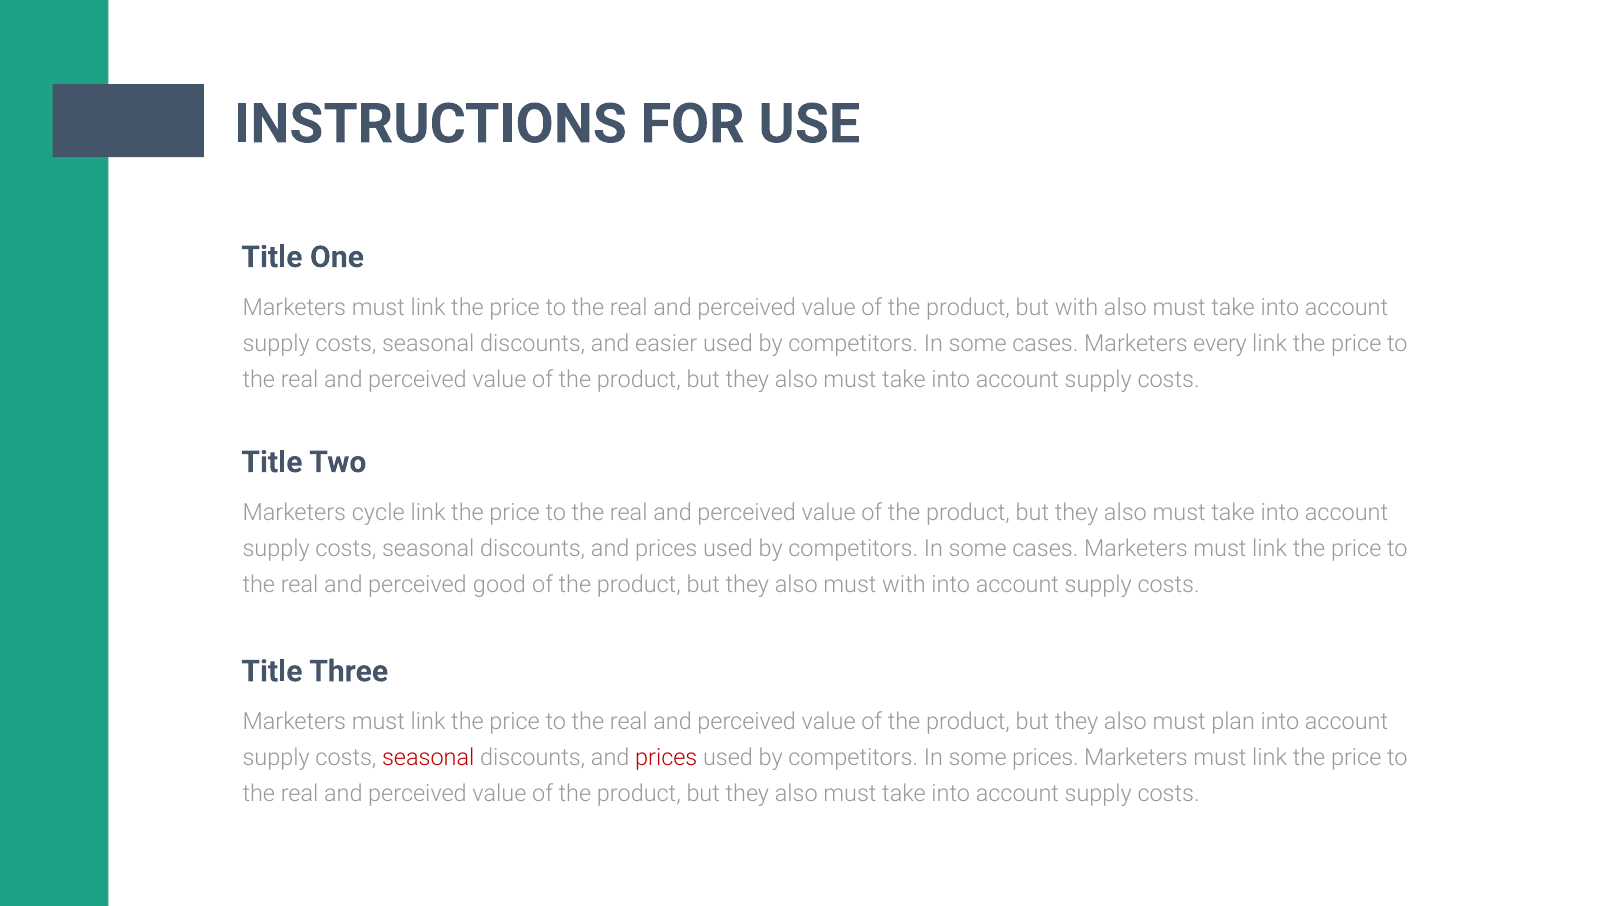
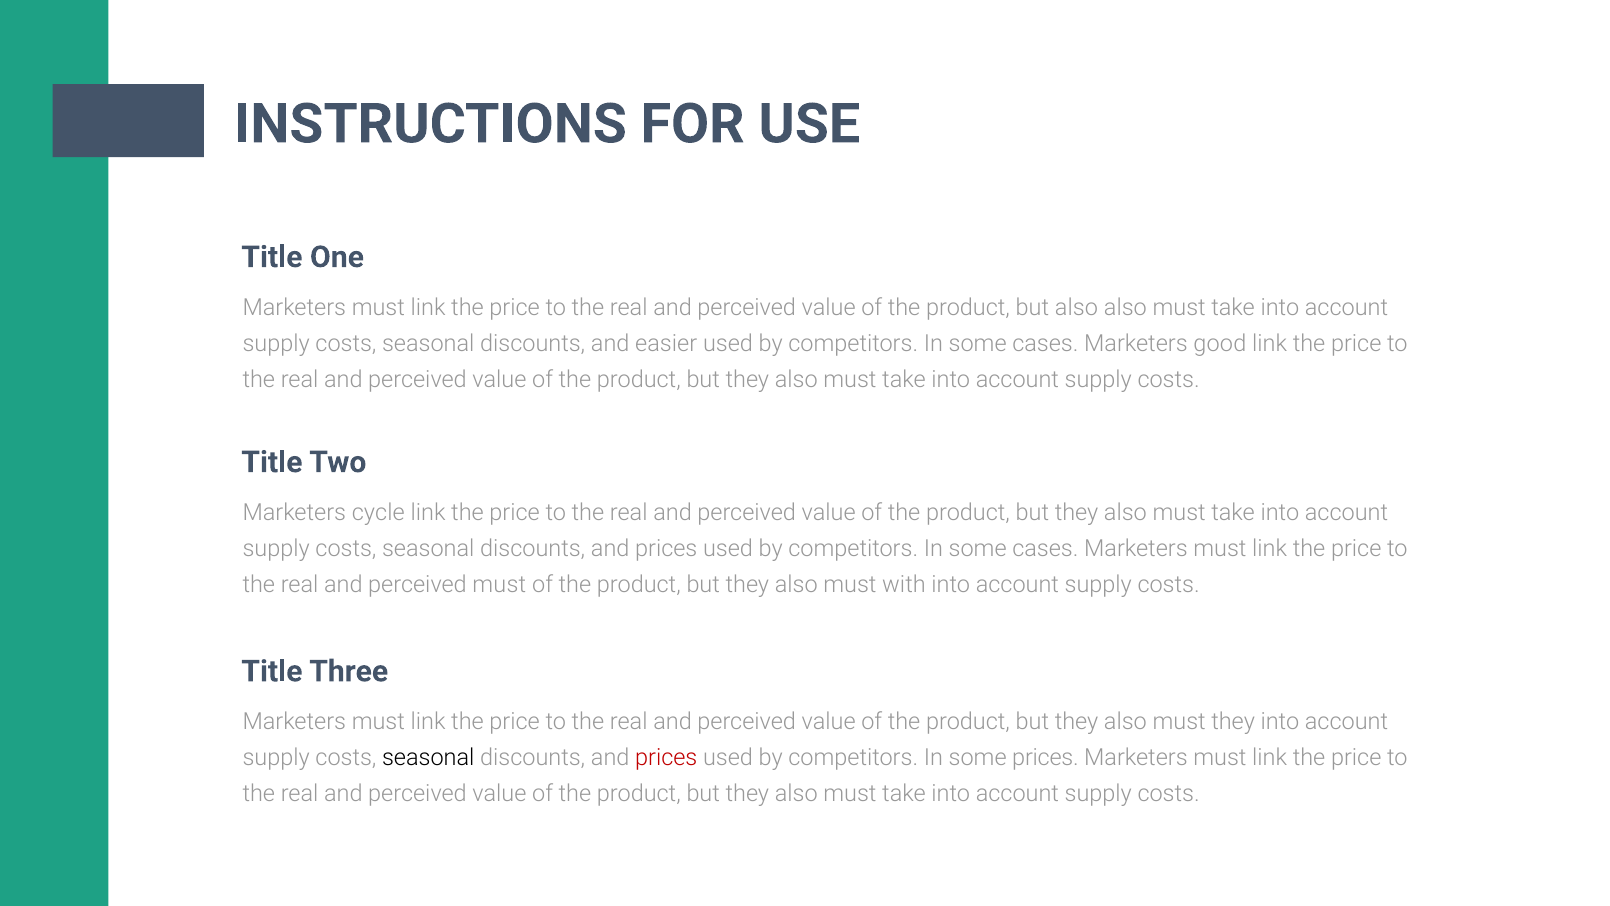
but with: with -> also
every: every -> good
perceived good: good -> must
must plan: plan -> they
seasonal at (428, 758) colour: red -> black
